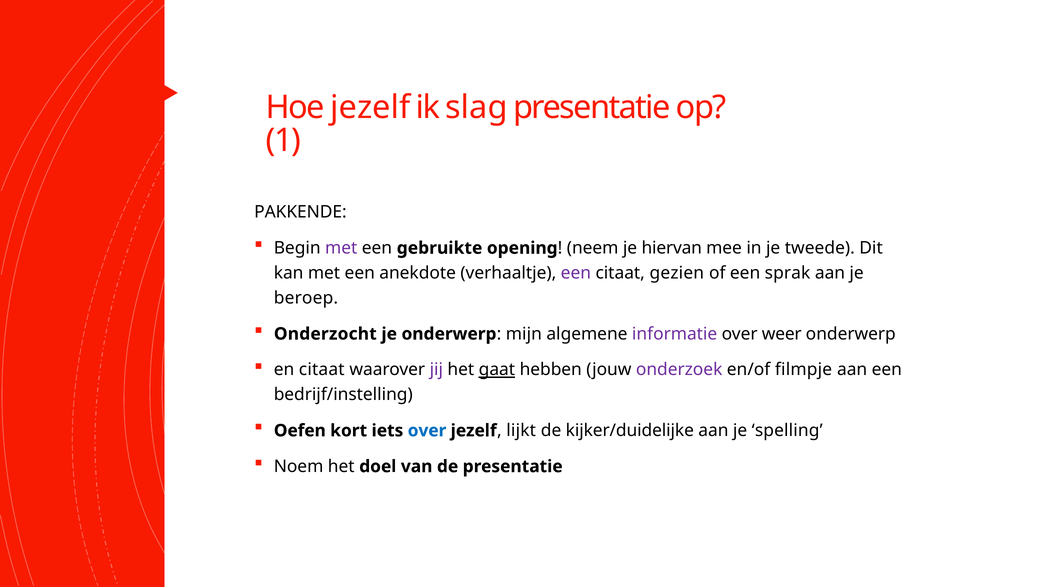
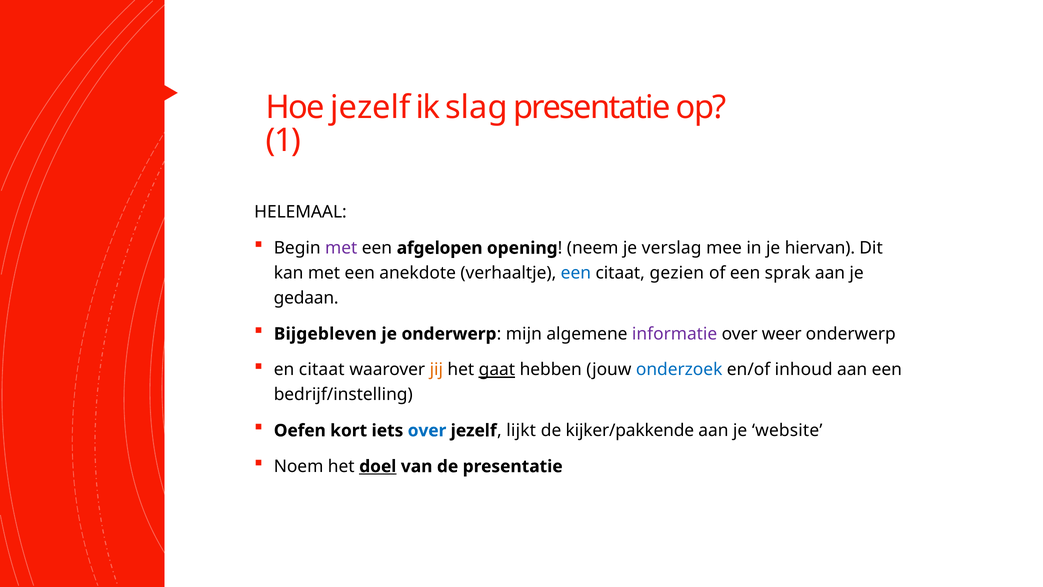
PAKKENDE: PAKKENDE -> HELEMAAL
gebruikte: gebruikte -> afgelopen
hiervan: hiervan -> verslag
tweede: tweede -> hiervan
een at (576, 273) colour: purple -> blue
beroep: beroep -> gedaan
Onderzocht: Onderzocht -> Bijgebleven
jij colour: purple -> orange
onderzoek colour: purple -> blue
filmpje: filmpje -> inhoud
kijker/duidelijke: kijker/duidelijke -> kijker/pakkende
spelling: spelling -> website
doel underline: none -> present
